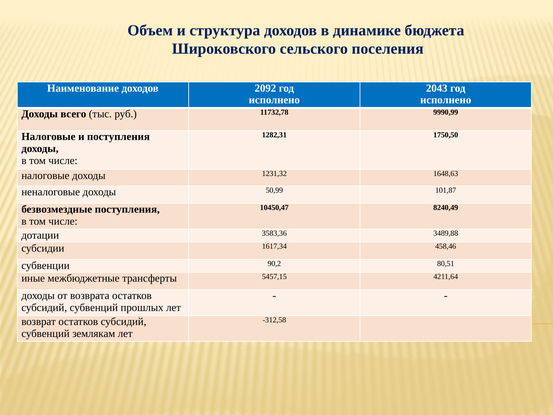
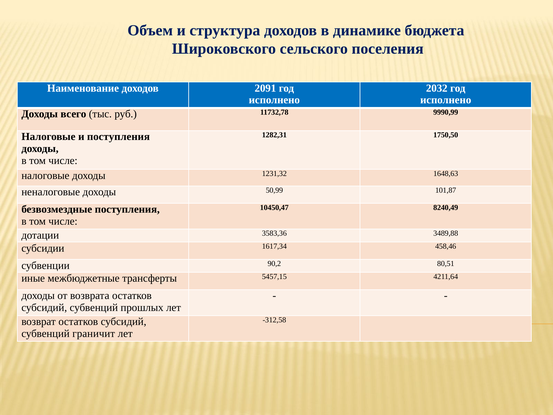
2092: 2092 -> 2091
2043: 2043 -> 2032
землякам: землякам -> граничит
